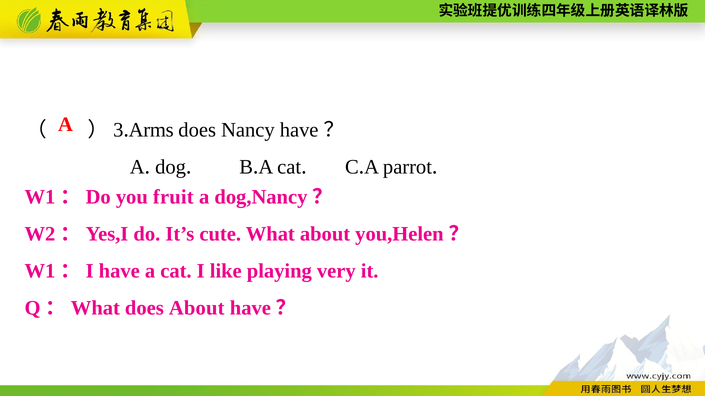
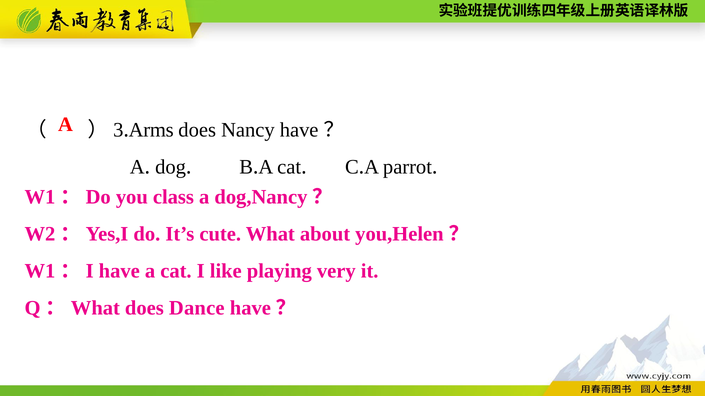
fruit: fruit -> class
does About: About -> Dance
